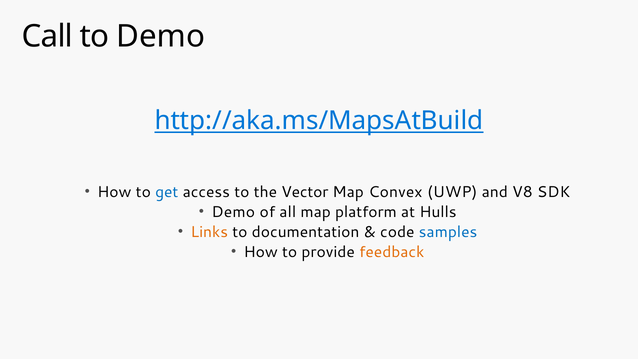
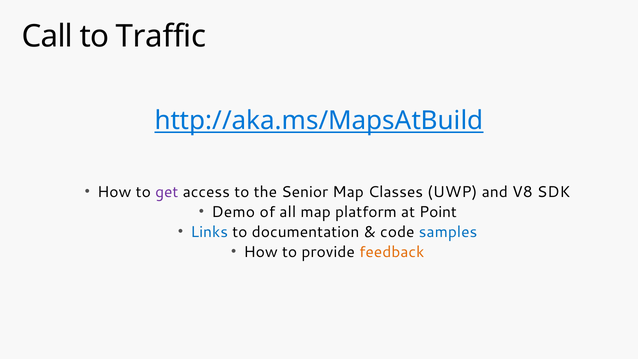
to Demo: Demo -> Traffic
get colour: blue -> purple
Vector: Vector -> Senior
Convex: Convex -> Classes
Hulls: Hulls -> Point
Links colour: orange -> blue
